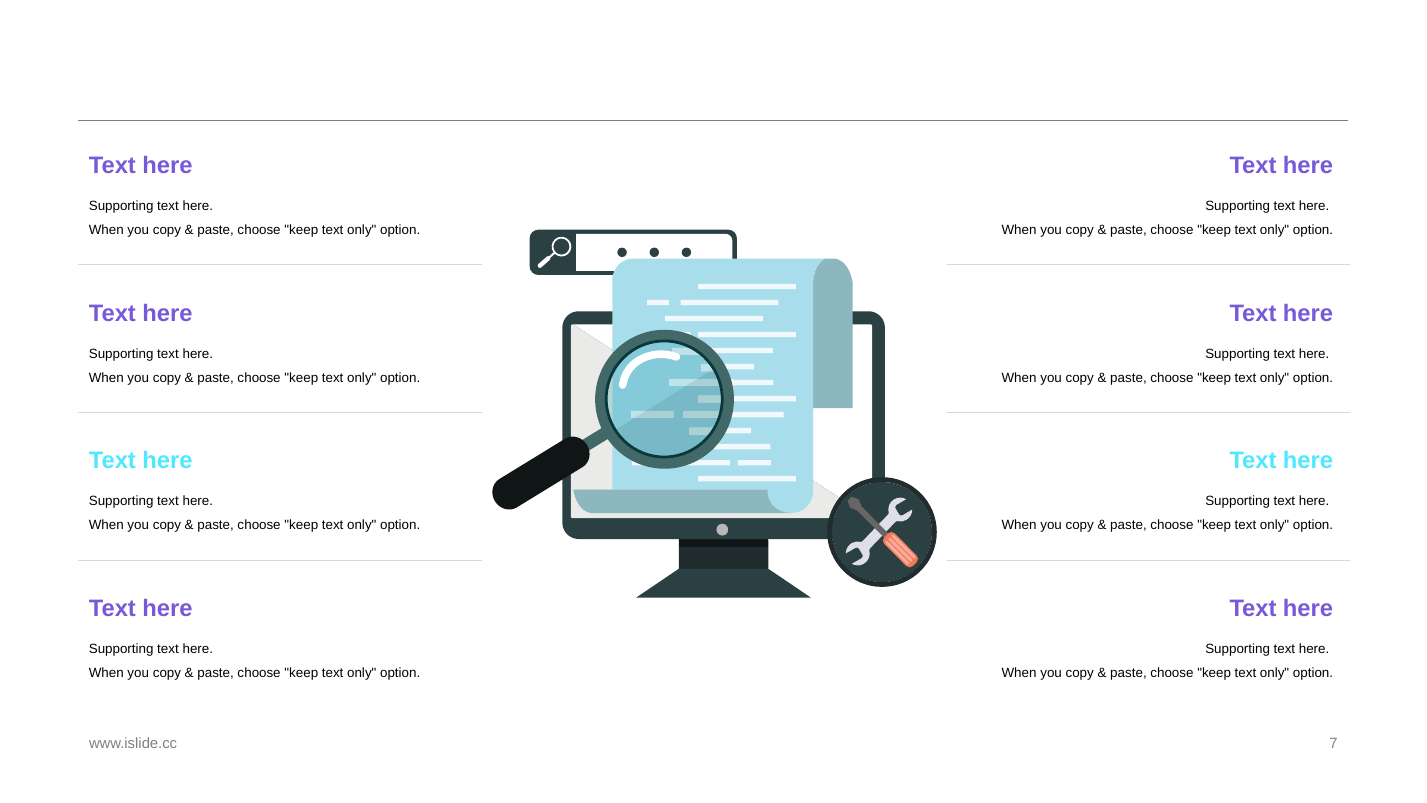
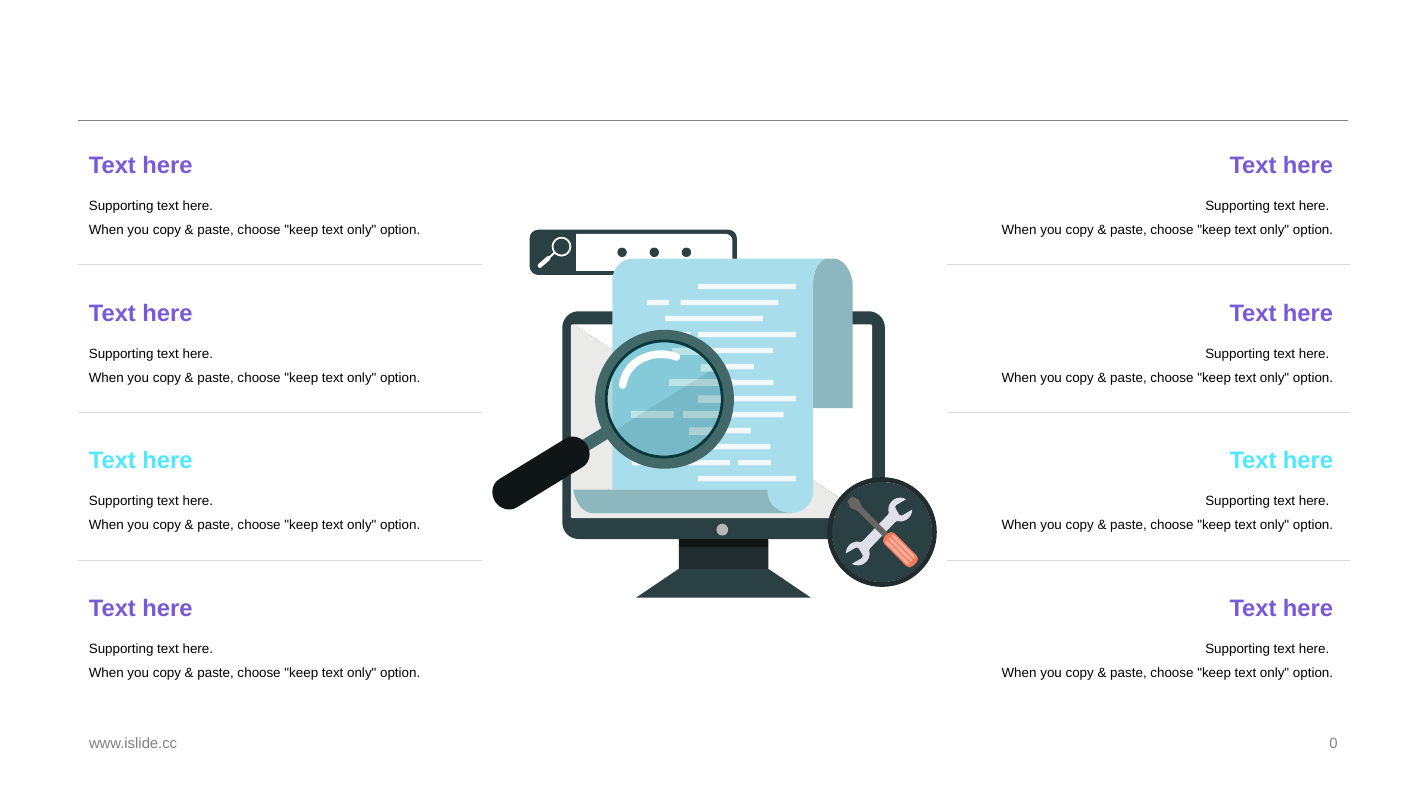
7: 7 -> 0
